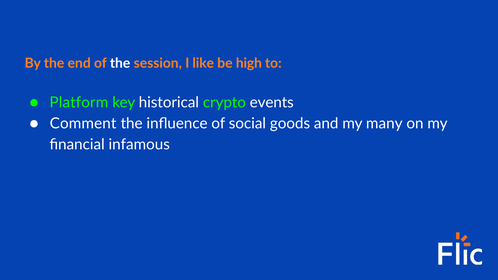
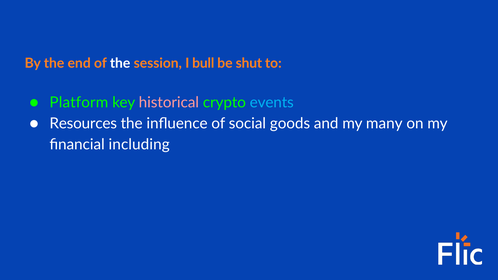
like: like -> bull
high: high -> shut
historical colour: white -> pink
events colour: white -> light blue
Comment: Comment -> Resources
infamous: infamous -> including
